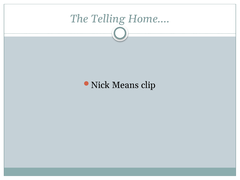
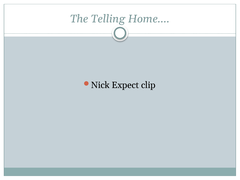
Means: Means -> Expect
